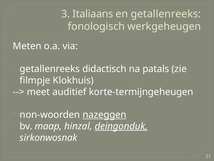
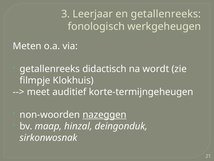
Italiaans: Italiaans -> Leerjaar
patals: patals -> wordt
deingonduk underline: present -> none
